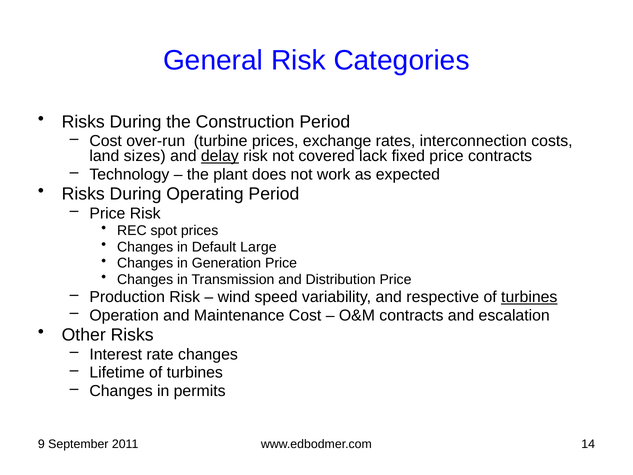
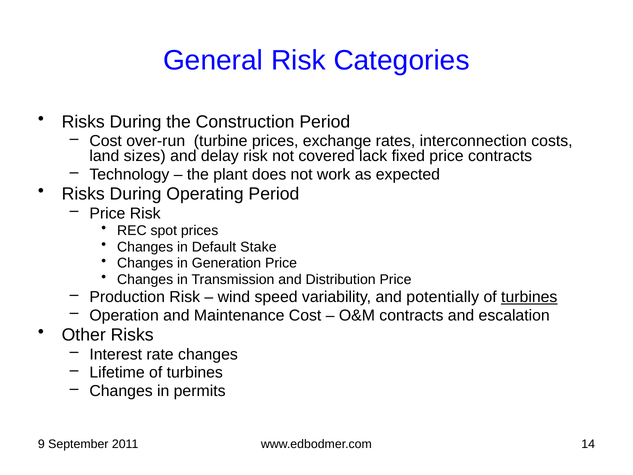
delay underline: present -> none
Large: Large -> Stake
respective: respective -> potentially
